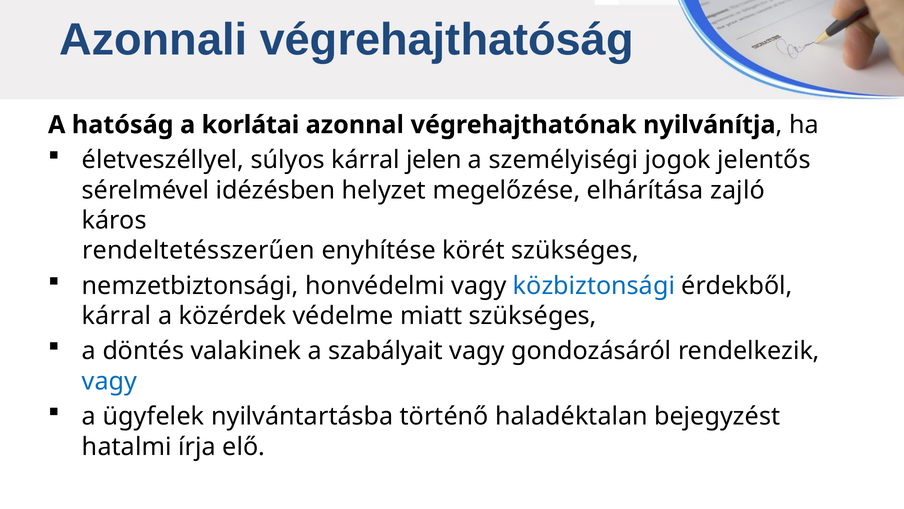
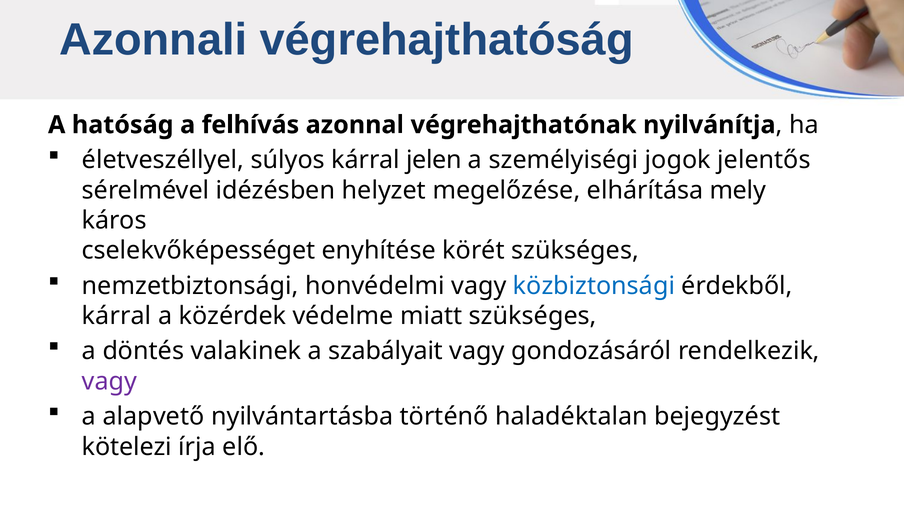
korlátai: korlátai -> felhívás
zajló: zajló -> mely
rendeltetésszerűen: rendeltetésszerűen -> cselekvőképességet
vagy at (110, 381) colour: blue -> purple
ügyfelek: ügyfelek -> alapvető
hatalmi: hatalmi -> kötelezi
